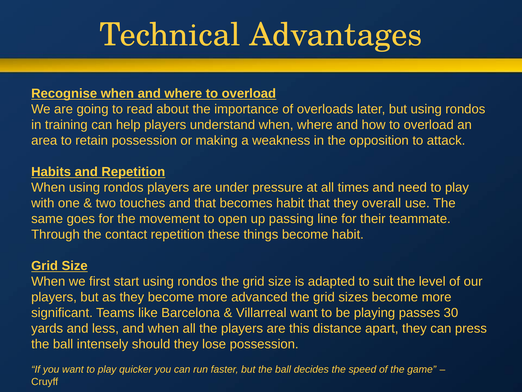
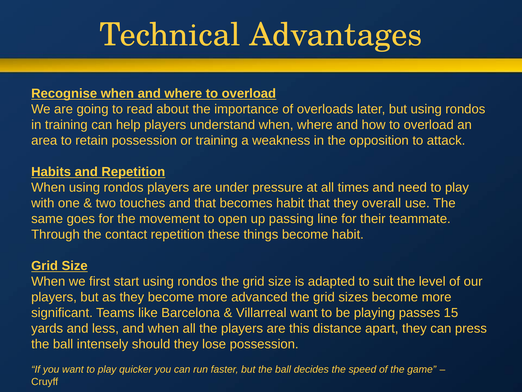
or making: making -> training
30: 30 -> 15
